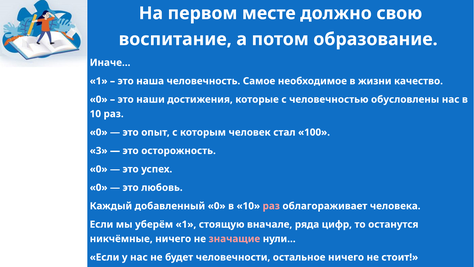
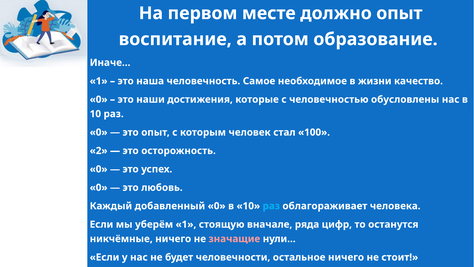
должно свою: свою -> опыт
3: 3 -> 2
раз at (271, 206) colour: pink -> light blue
